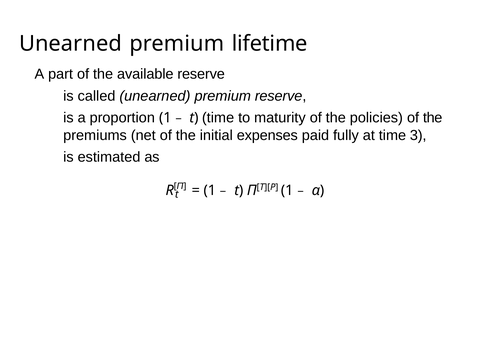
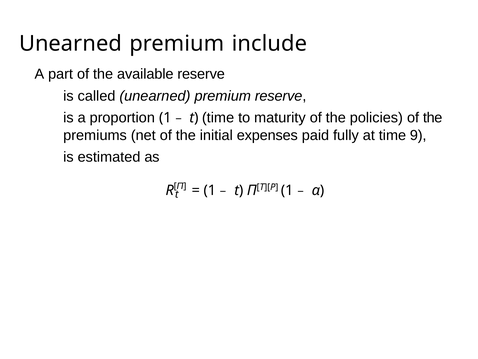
lifetime: lifetime -> include
3: 3 -> 9
